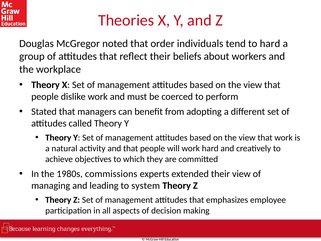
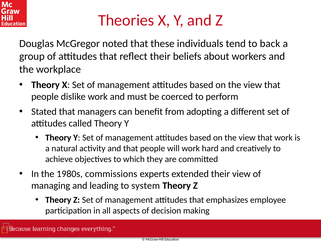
order: order -> these
to hard: hard -> back
